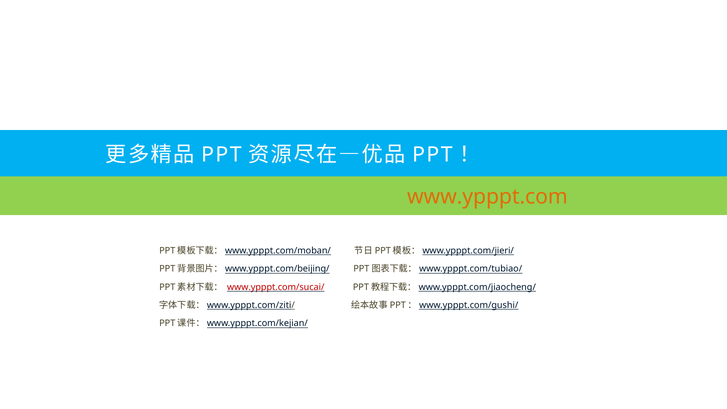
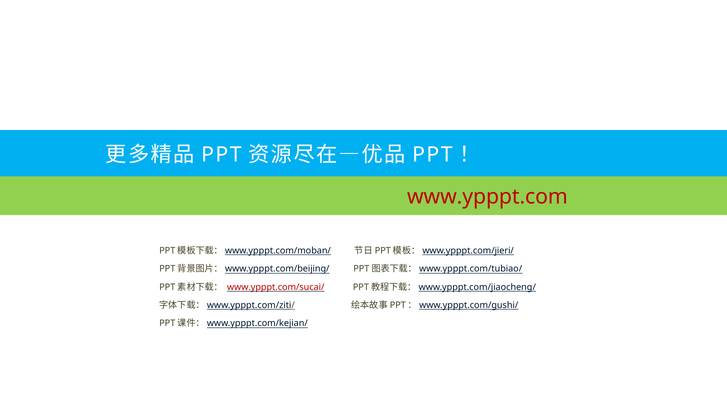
www.ypppt.com colour: orange -> red
